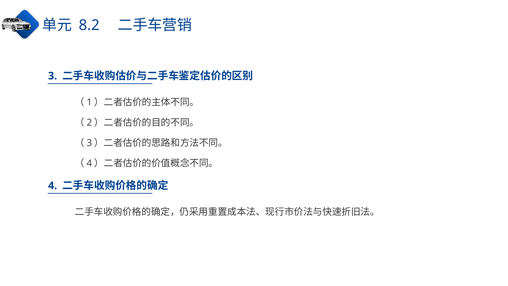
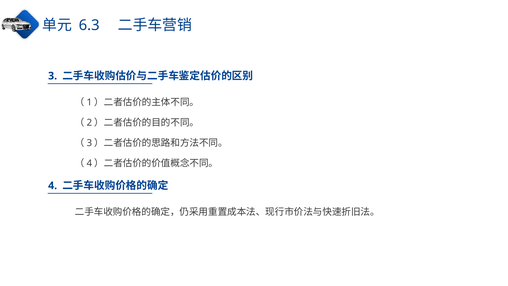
8.2: 8.2 -> 6.3
